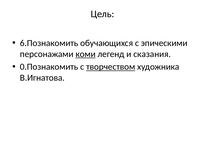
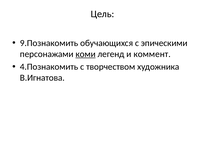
6.Познакомить: 6.Познакомить -> 9.Познакомить
сказания: сказания -> коммент
0.Познакомить: 0.Познакомить -> 4.Познакомить
творчеством underline: present -> none
